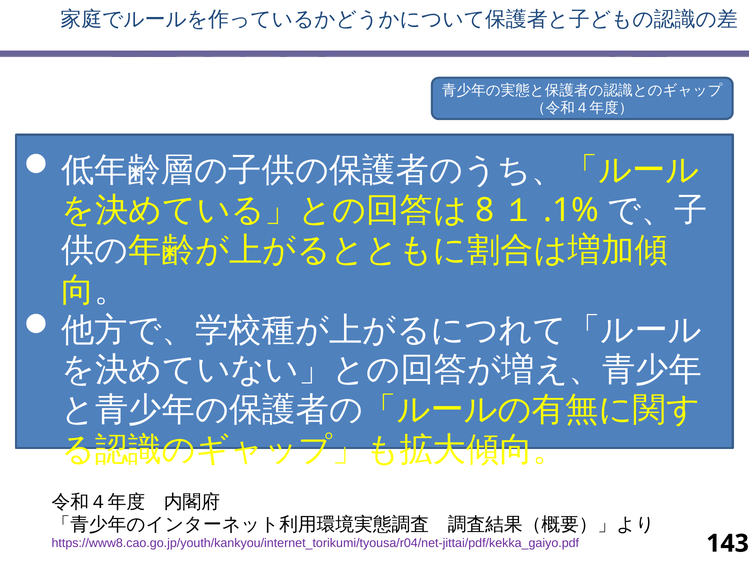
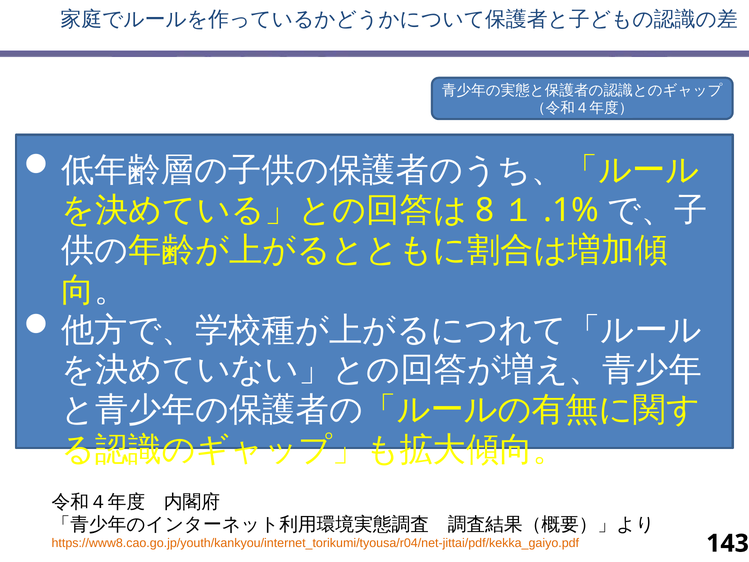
https://www8.cao.go.jp/youth/kankyou/internet_torikumi/tyousa/r04/net-jittai/pdf/kekka_gaiyo.pdf colour: purple -> orange
